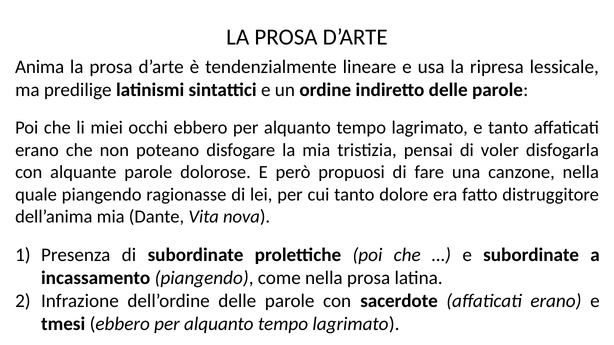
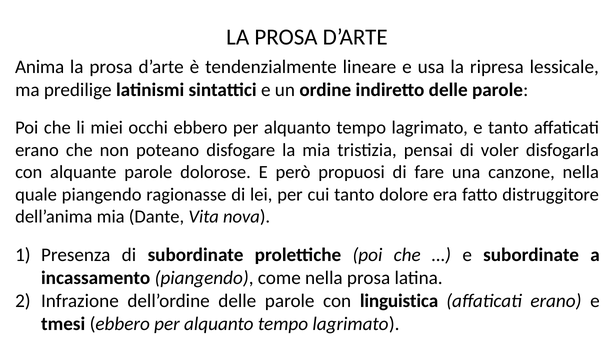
sacerdote: sacerdote -> linguistica
